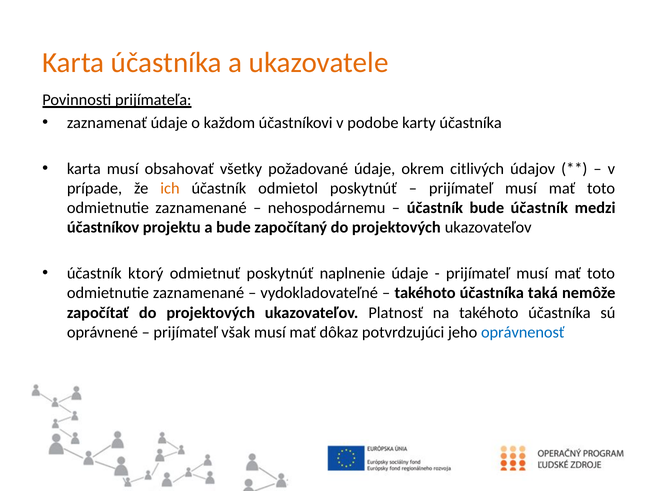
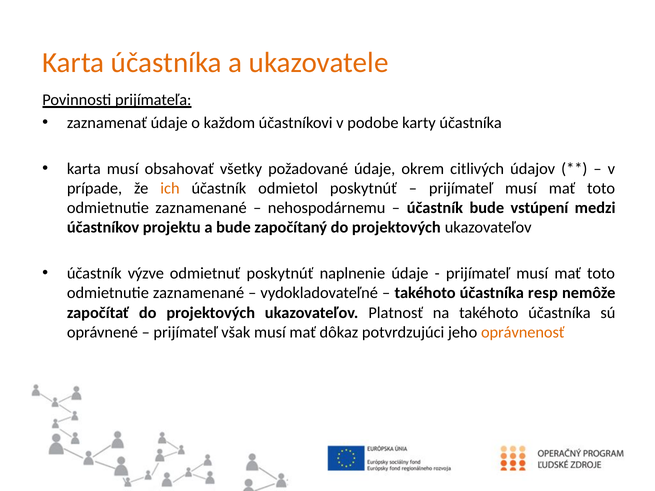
bude účastník: účastník -> vstúpení
ktorý: ktorý -> výzve
taká: taká -> resp
oprávnenosť colour: blue -> orange
